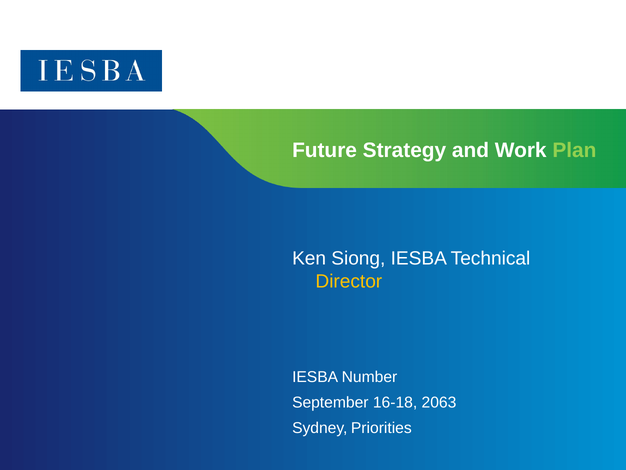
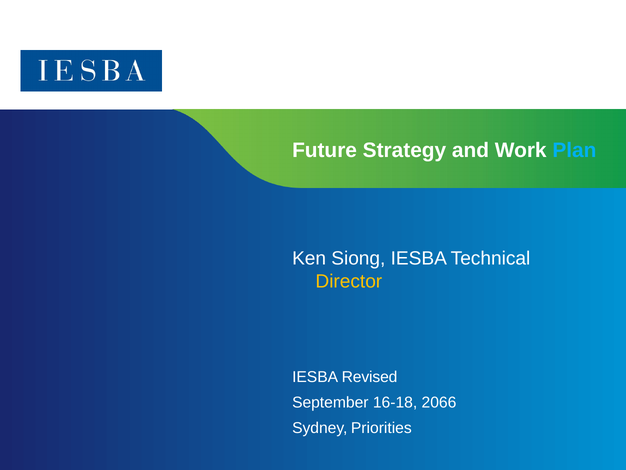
Plan colour: light green -> light blue
Number: Number -> Revised
2063: 2063 -> 2066
